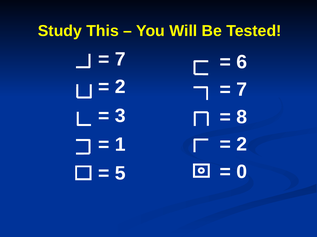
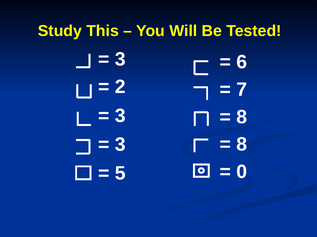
7 at (120, 59): 7 -> 3
2 at (242, 145): 2 -> 8
1 at (120, 145): 1 -> 3
